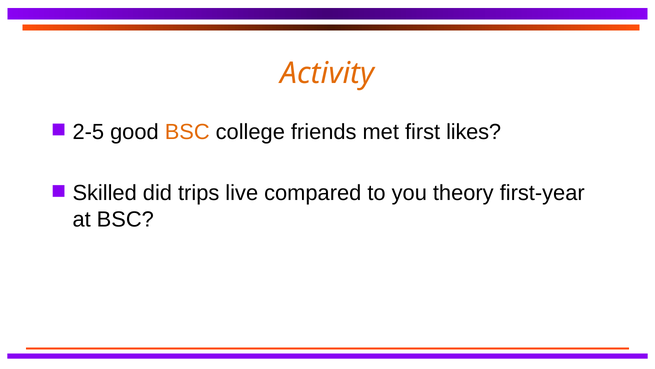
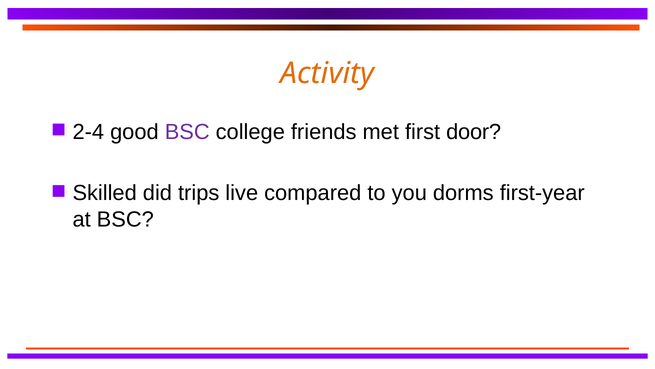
2-5: 2-5 -> 2-4
BSC at (187, 132) colour: orange -> purple
likes: likes -> door
theory: theory -> dorms
